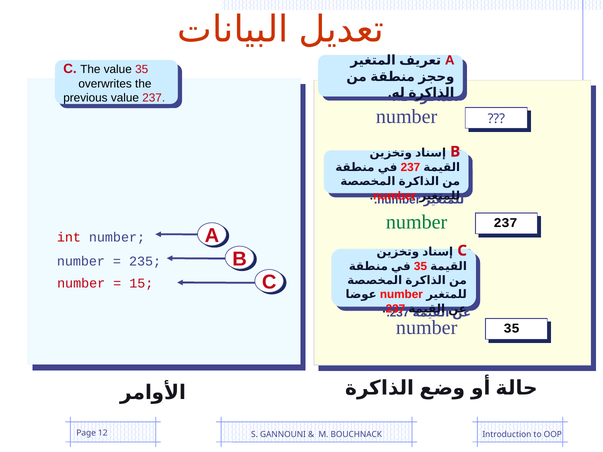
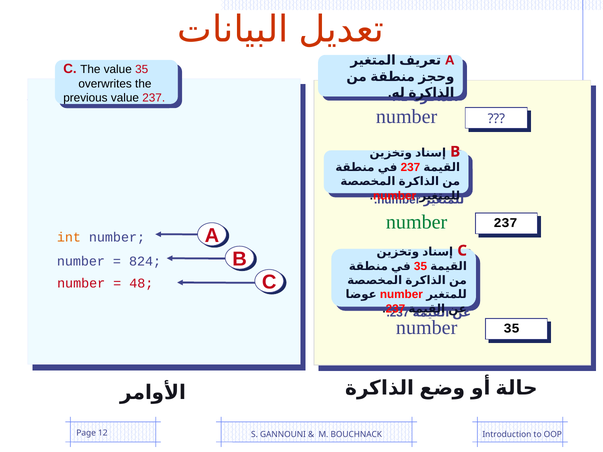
int colour: red -> orange
235: 235 -> 824
15: 15 -> 48
